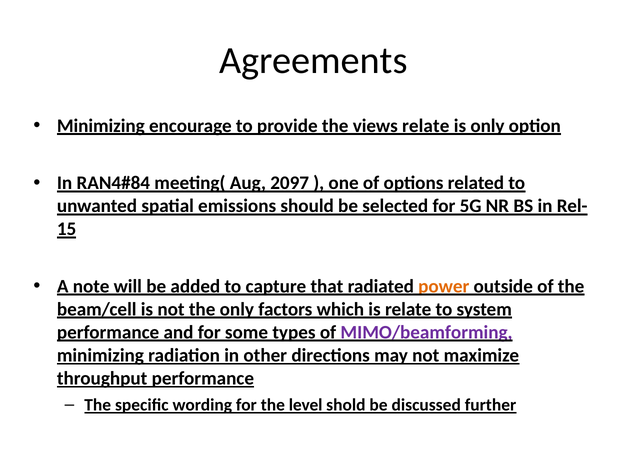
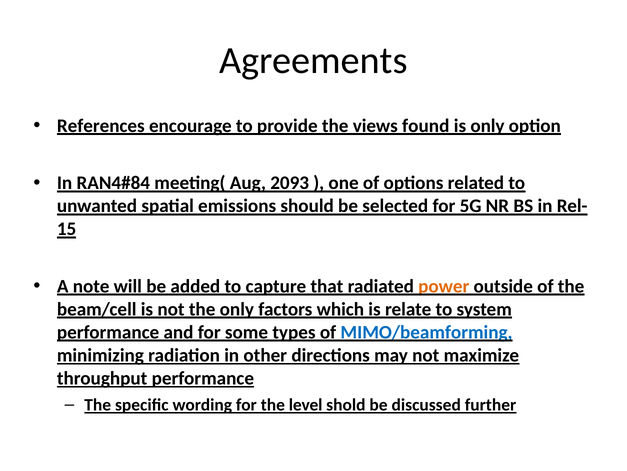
Minimizing at (101, 126): Minimizing -> References
views relate: relate -> found
2097: 2097 -> 2093
MIMO/beamforming colour: purple -> blue
